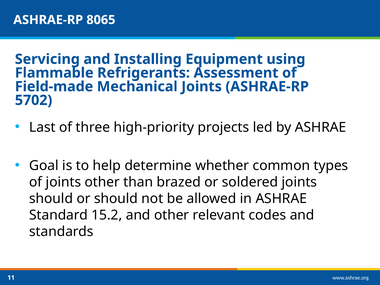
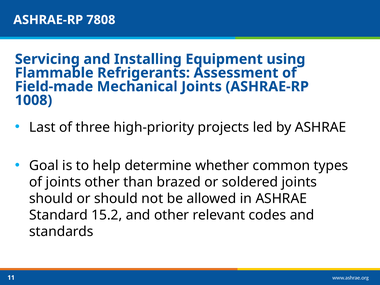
8065: 8065 -> 7808
5702: 5702 -> 1008
